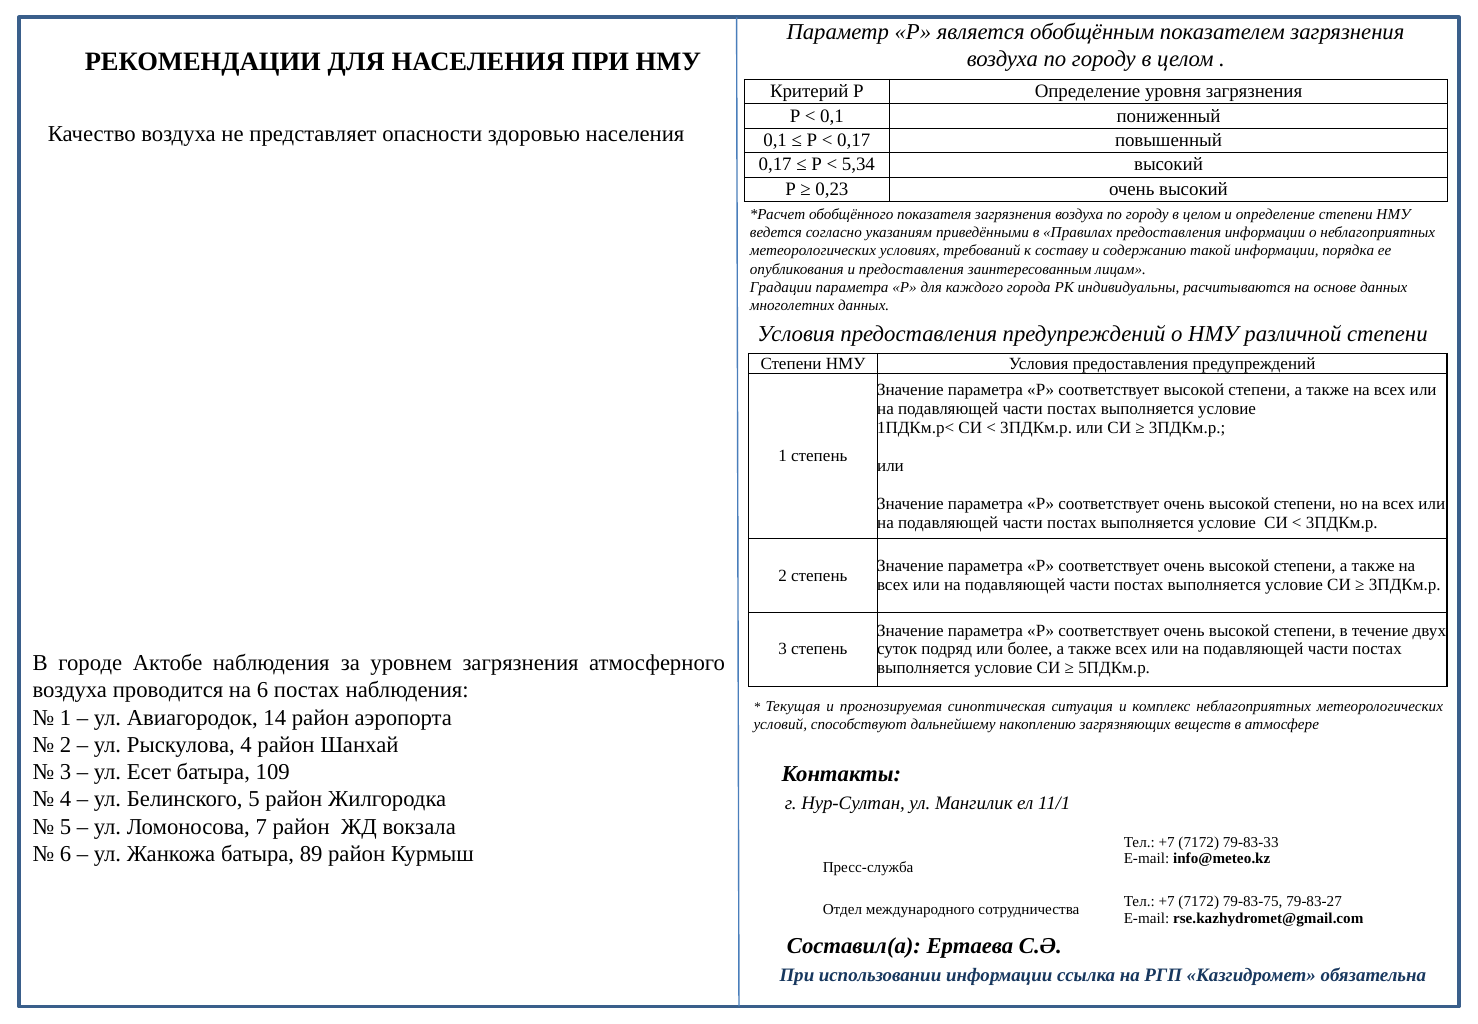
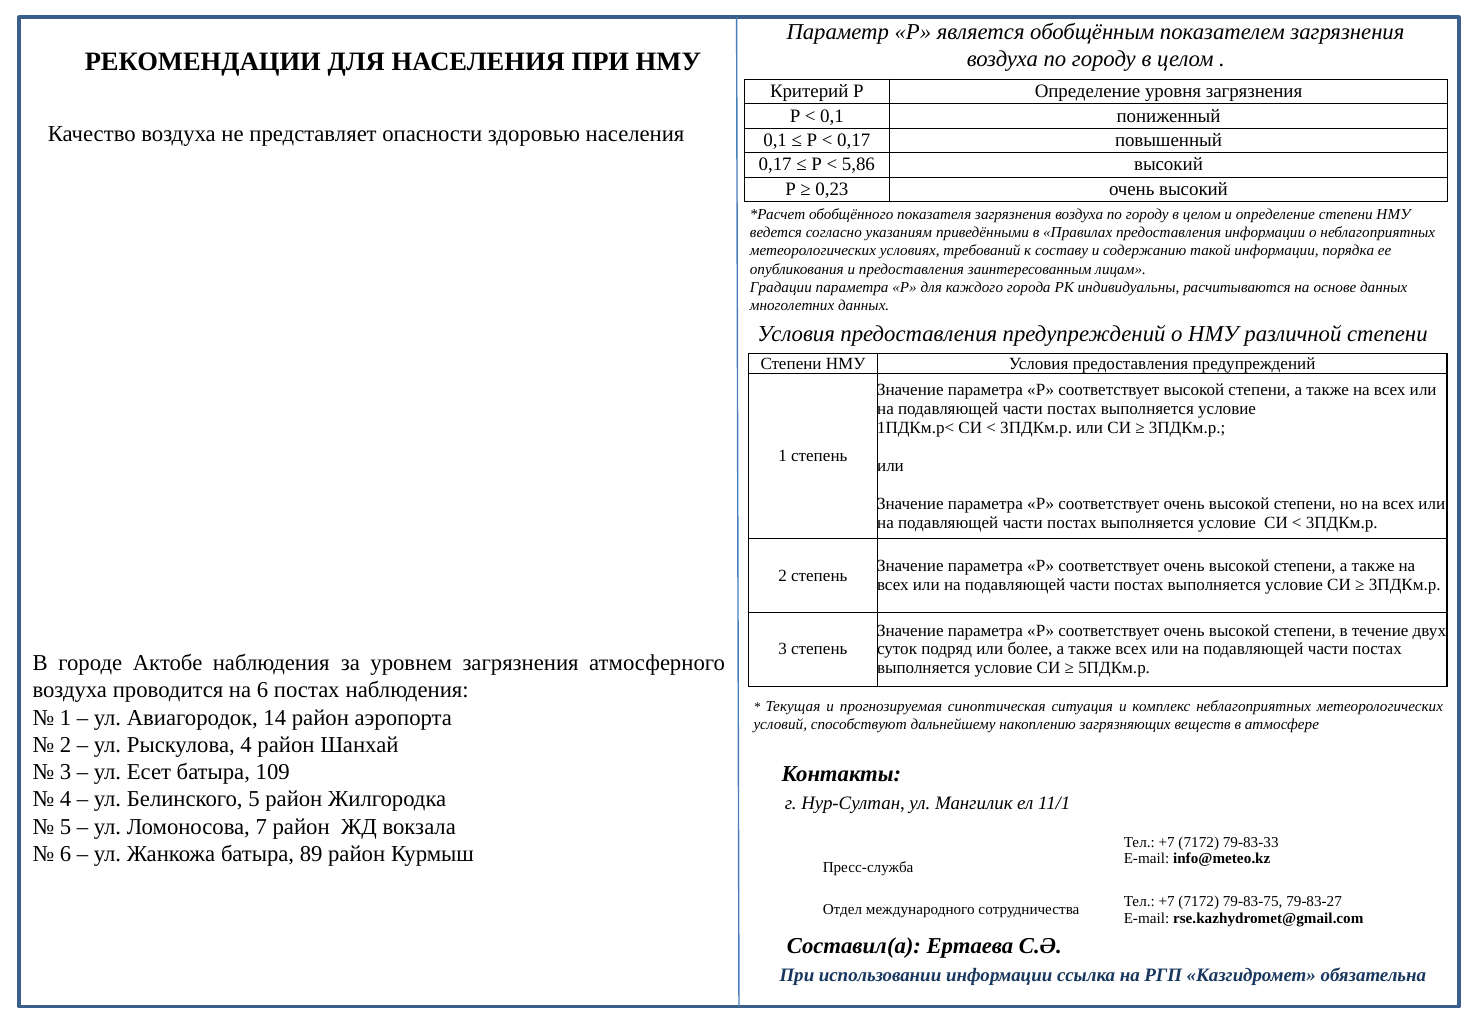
5,34: 5,34 -> 5,86
